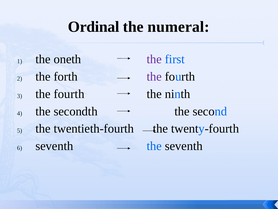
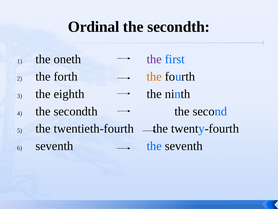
numeral at (179, 27): numeral -> secondth
the at (154, 76) colour: purple -> orange
fourth at (69, 94): fourth -> eighth
